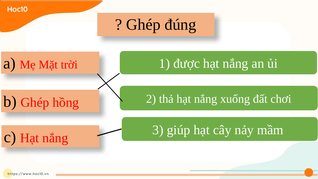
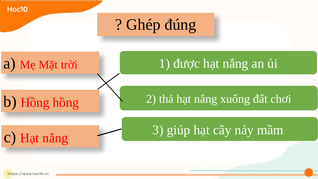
b Ghép: Ghép -> Hồng
